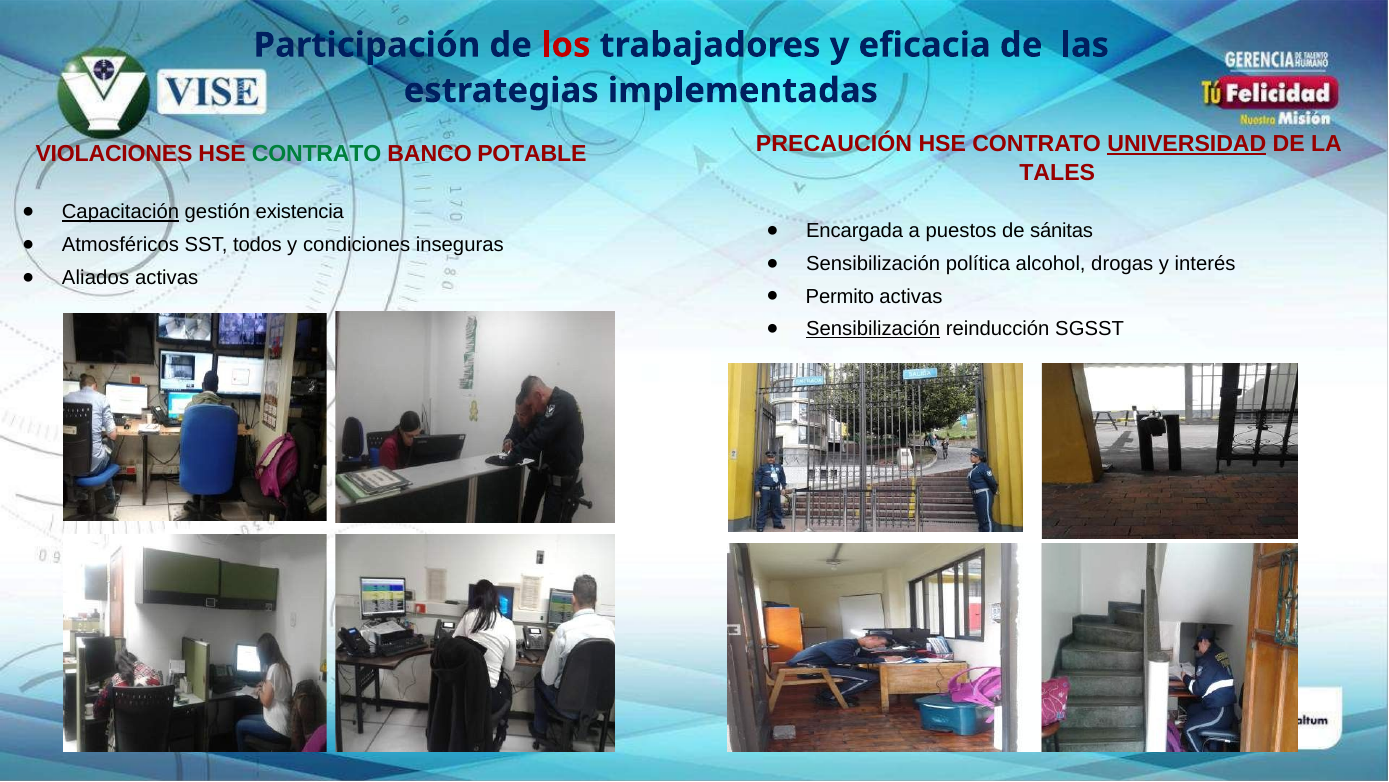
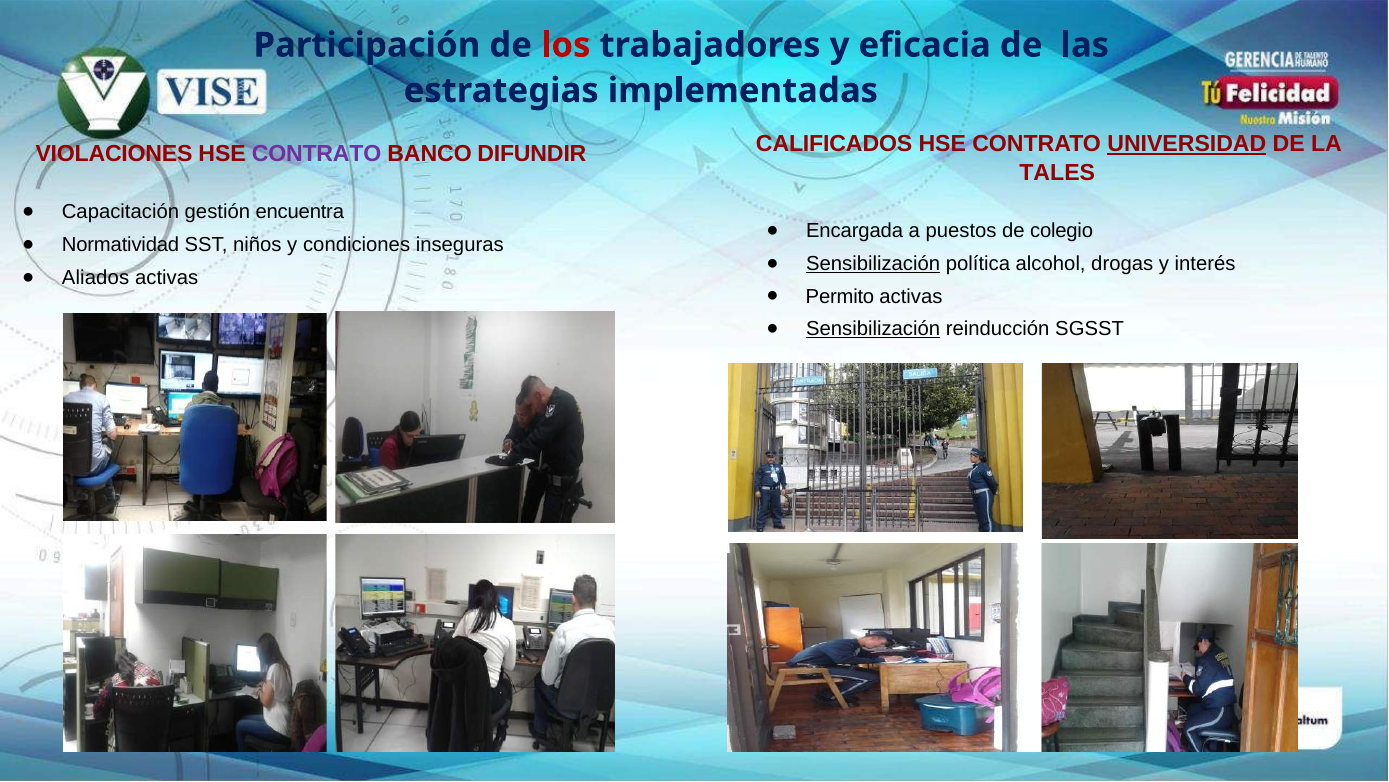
PRECAUCIÓN: PRECAUCIÓN -> CALIFICADOS
CONTRATO at (317, 153) colour: green -> purple
POTABLE: POTABLE -> DIFUNDIR
Capacitación underline: present -> none
existencia: existencia -> encuentra
sánitas: sánitas -> colegio
Atmosféricos: Atmosféricos -> Normatividad
todos: todos -> niños
Sensibilización at (873, 264) underline: none -> present
